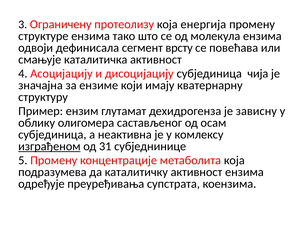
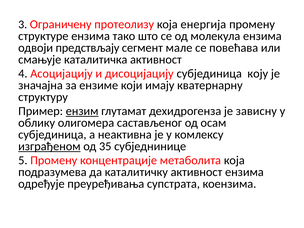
дефинисала: дефинисала -> предствљају
врсту: врсту -> мале
чија: чија -> коју
ензим underline: none -> present
31: 31 -> 35
